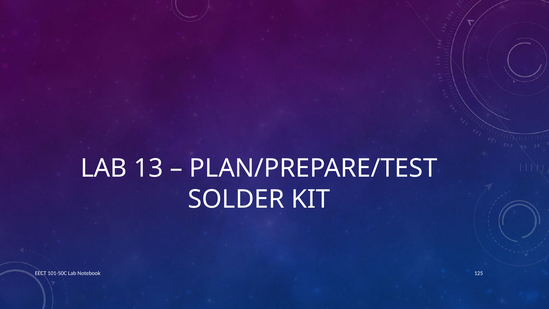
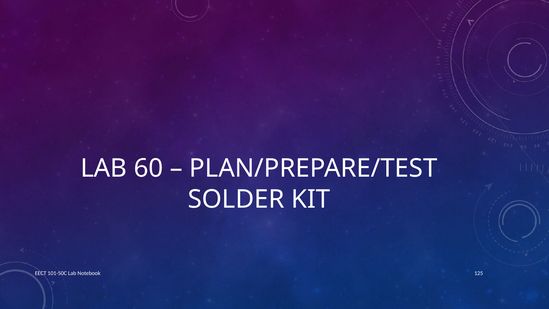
13: 13 -> 60
